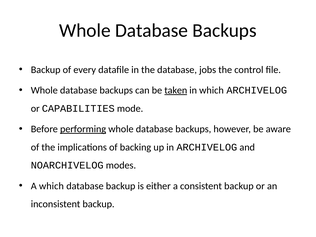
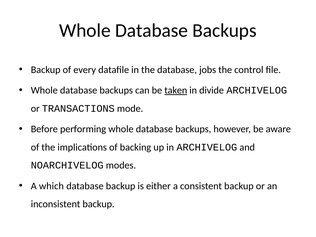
in which: which -> divide
CAPABILITIES: CAPABILITIES -> TRANSACTIONS
performing underline: present -> none
